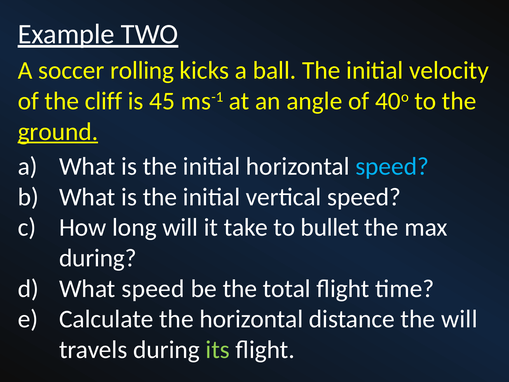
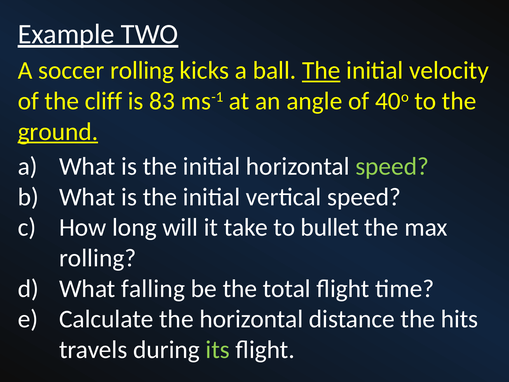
The at (321, 70) underline: none -> present
45: 45 -> 83
speed at (392, 166) colour: light blue -> light green
during at (98, 258): during -> rolling
What speed: speed -> falling
the will: will -> hits
